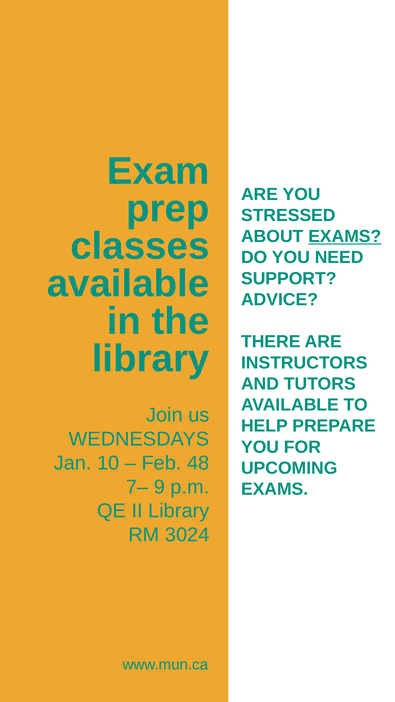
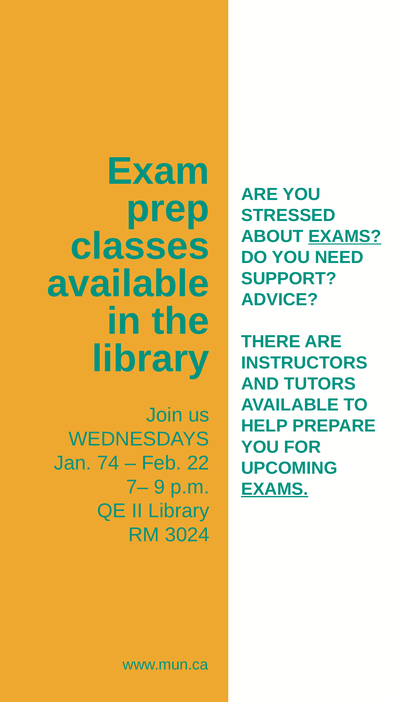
10: 10 -> 74
48: 48 -> 22
EXAMS at (275, 489) underline: none -> present
